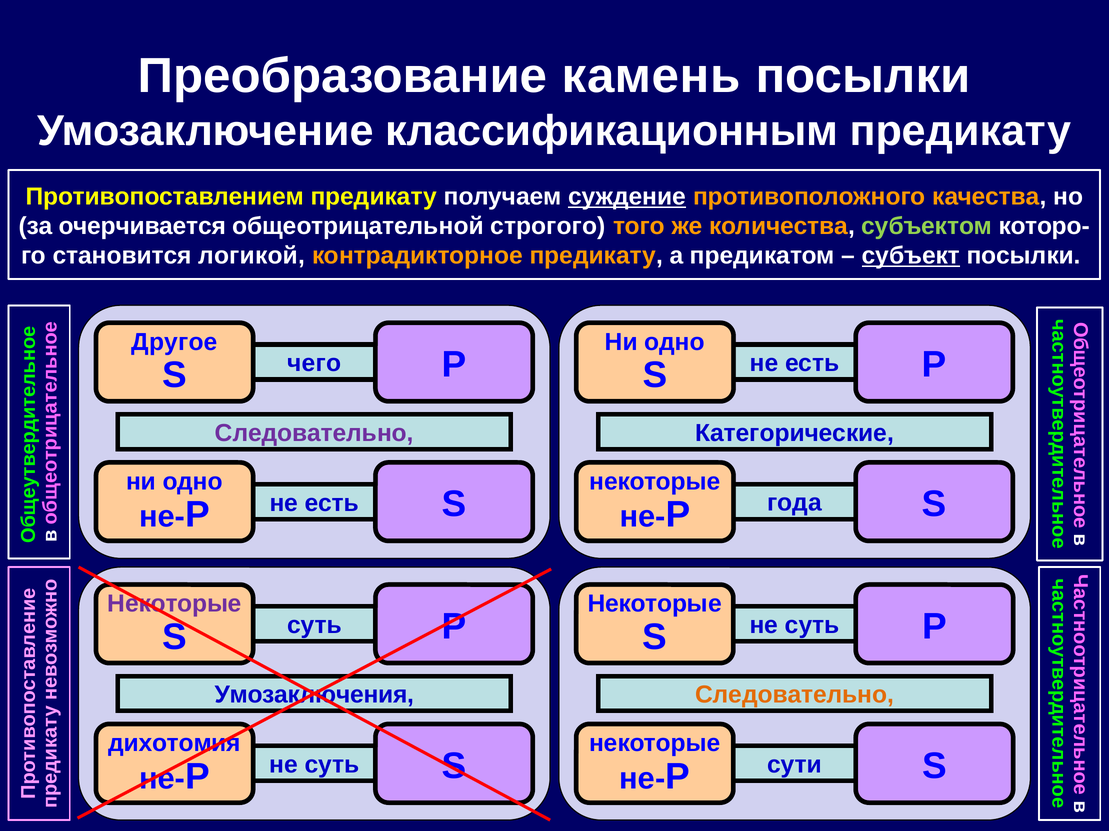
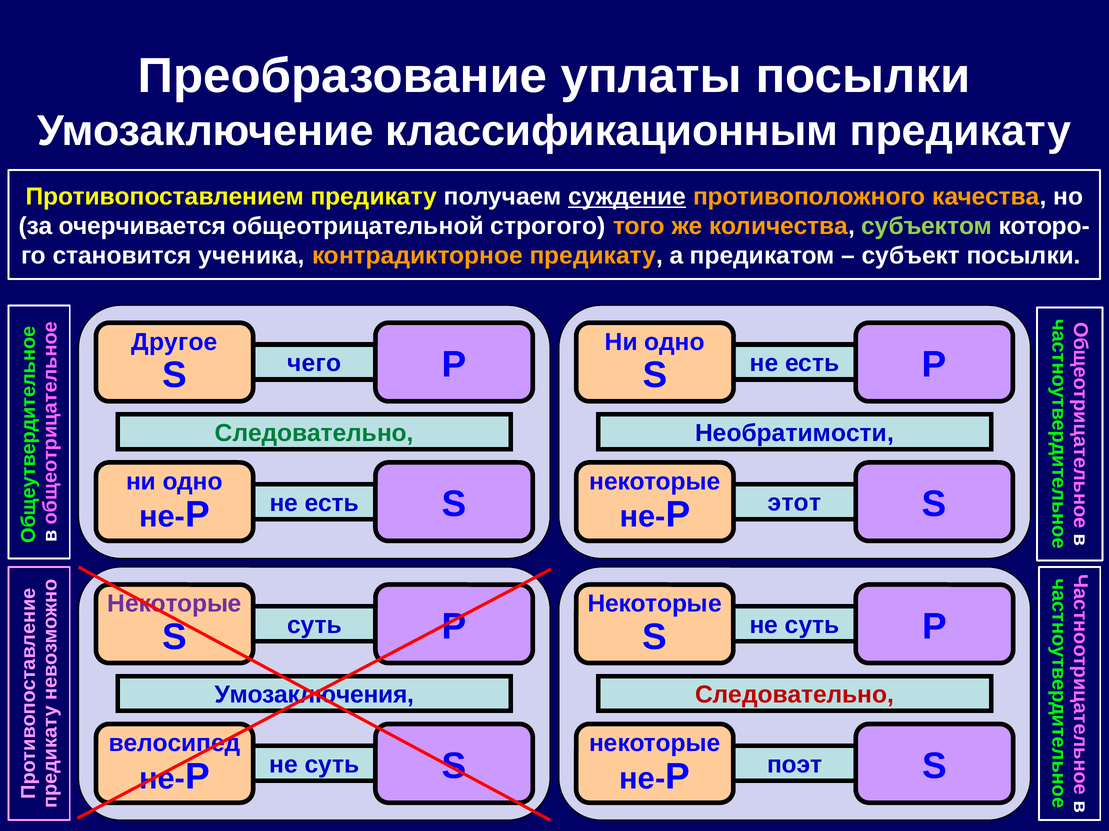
камень: камень -> уплаты
логикой: логикой -> ученика
субъект underline: present -> none
Следовательно at (314, 433) colour: purple -> green
Категорические: Категорические -> Необратимости
года: года -> этот
Следовательно at (795, 695) colour: orange -> red
дихотомия: дихотомия -> велосипед
сути: сути -> поэт
